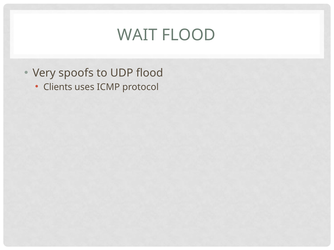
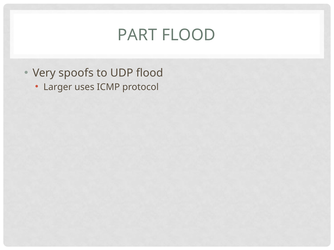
WAIT: WAIT -> PART
Clients: Clients -> Larger
